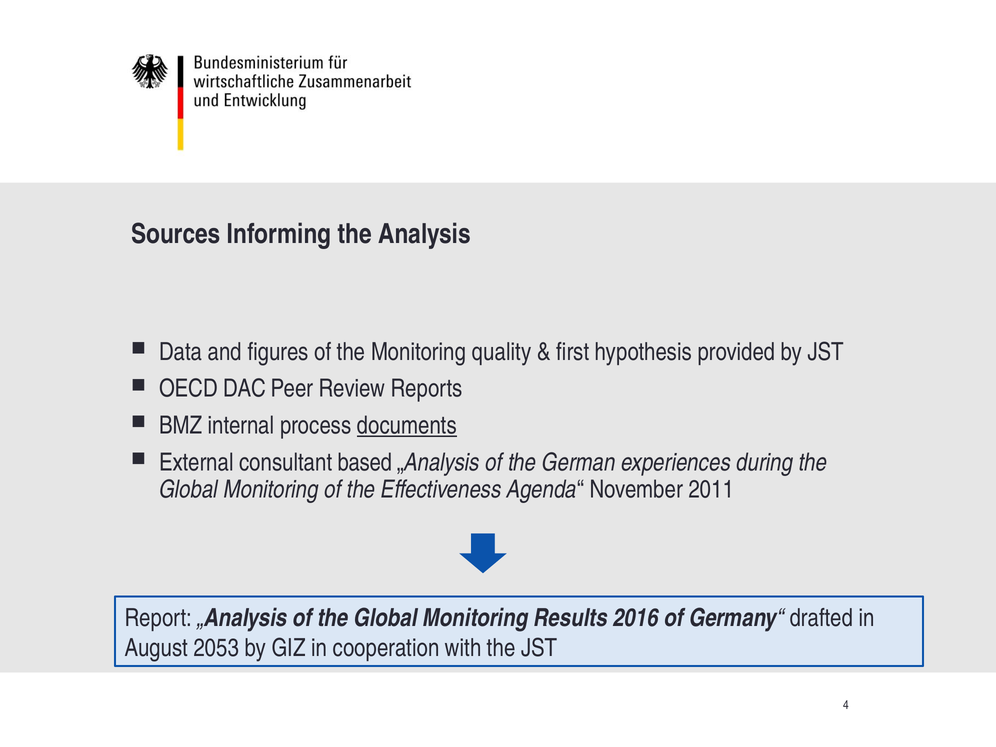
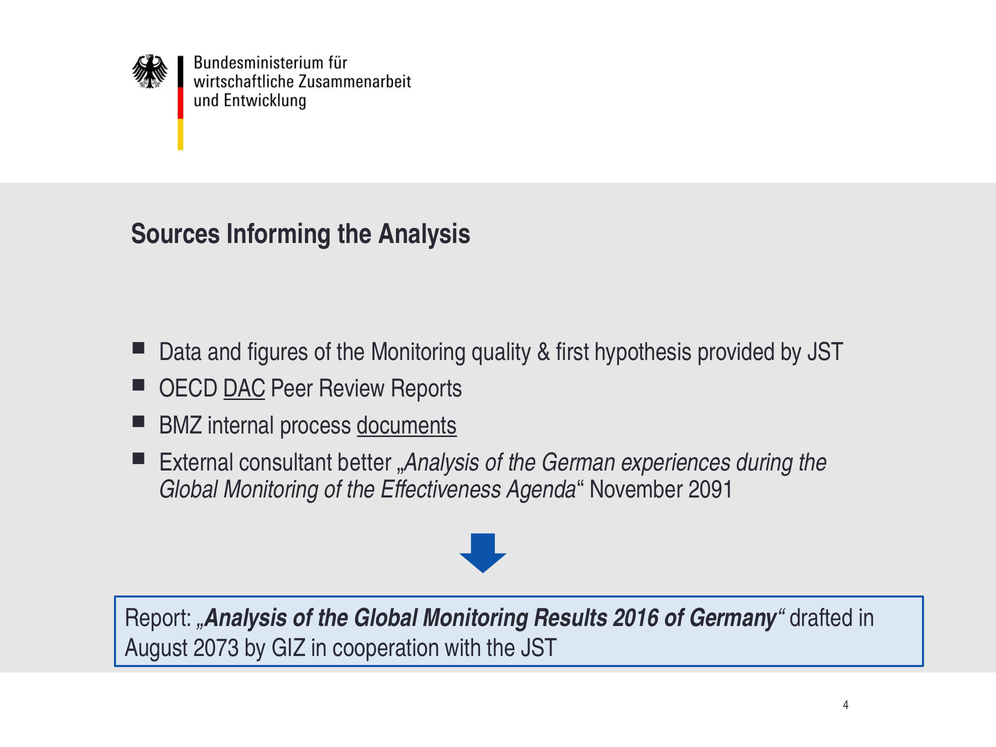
DAC underline: none -> present
based: based -> better
2011: 2011 -> 2091
2053: 2053 -> 2073
